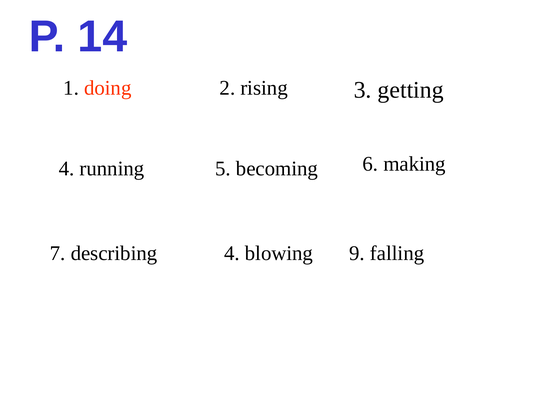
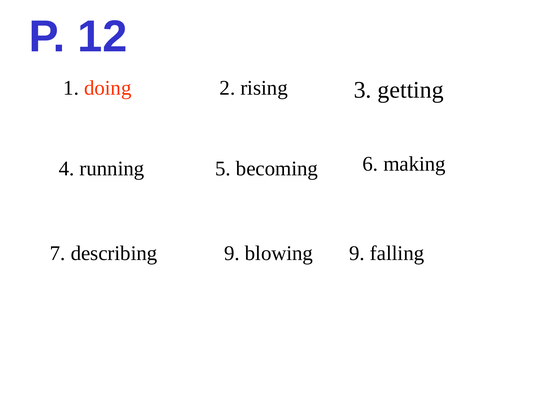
14: 14 -> 12
describing 4: 4 -> 9
